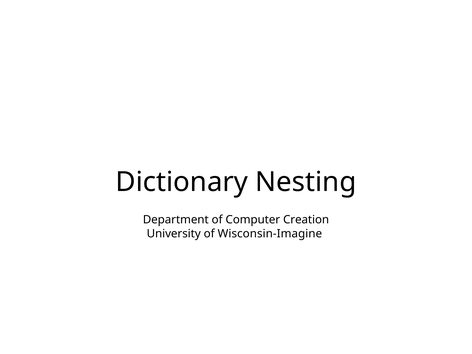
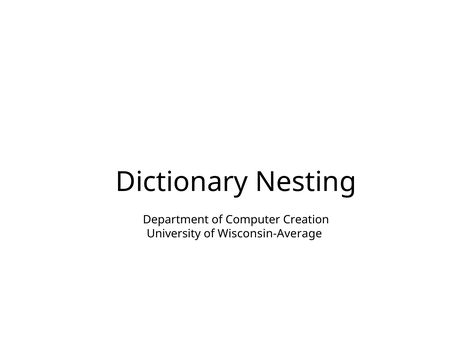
Wisconsin-Imagine: Wisconsin-Imagine -> Wisconsin-Average
